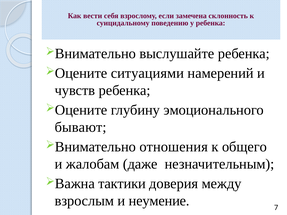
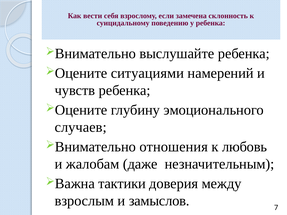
бывают: бывают -> случаев
общего: общего -> любовь
неумение: неумение -> замыслов
